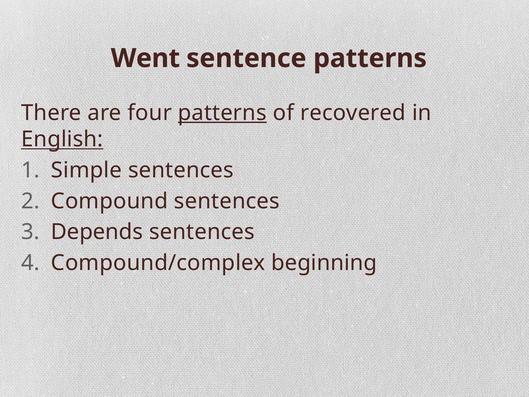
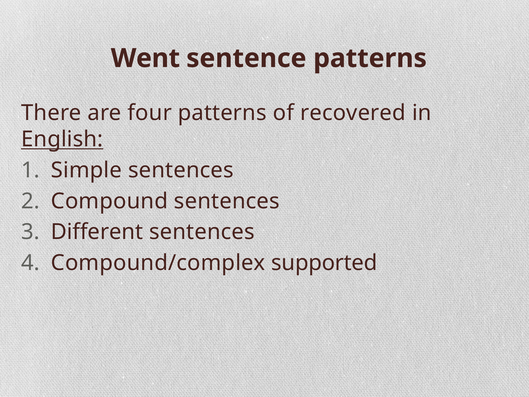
patterns at (222, 113) underline: present -> none
Depends: Depends -> Different
beginning: beginning -> supported
